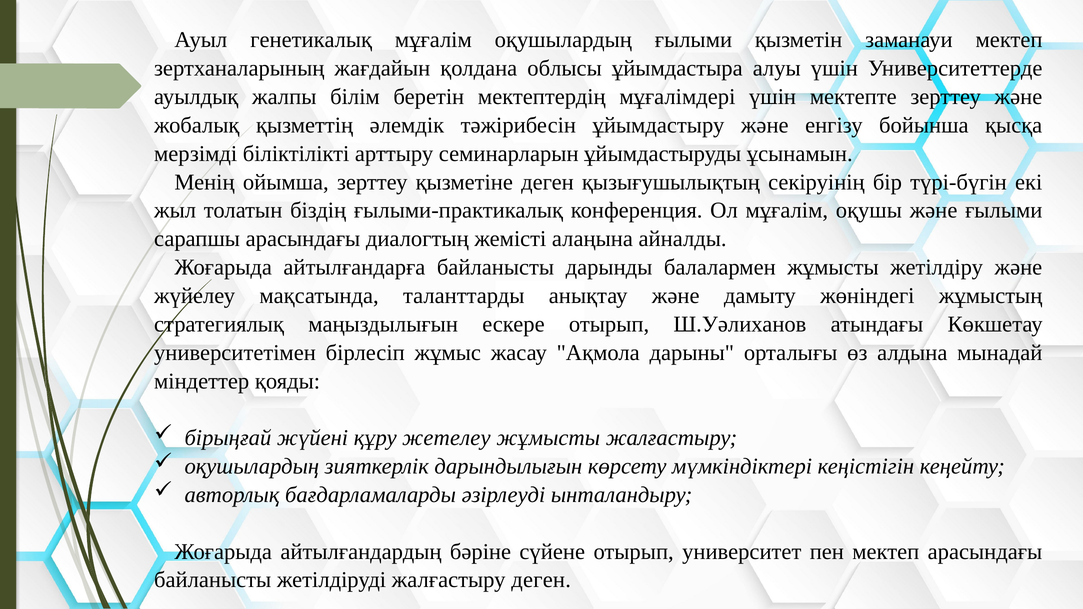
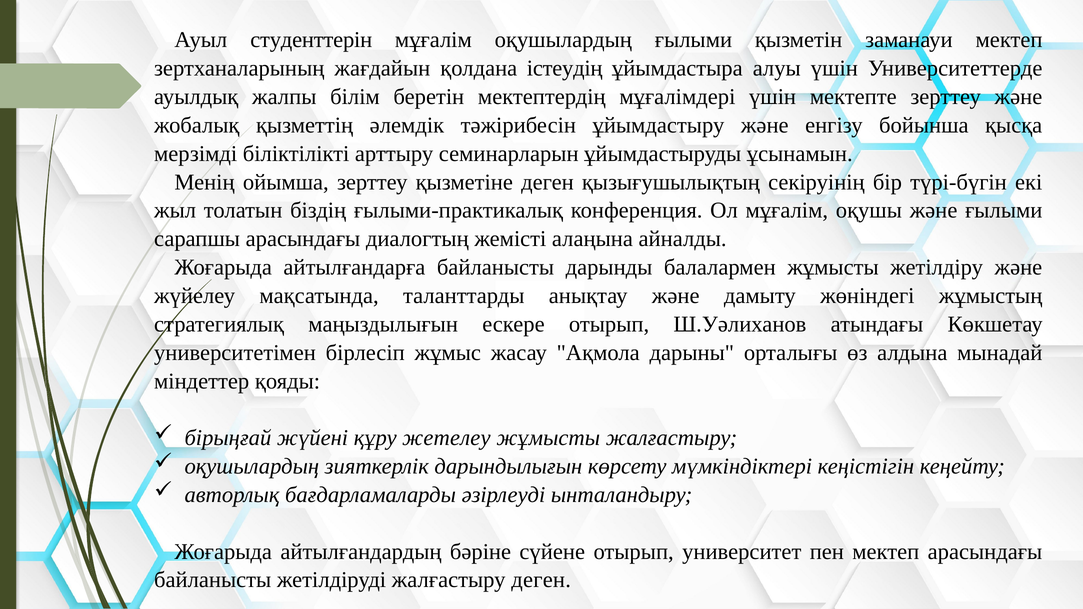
генетикалық: генетикалық -> студенттерін
облысы: облысы -> істеудің
